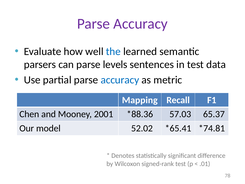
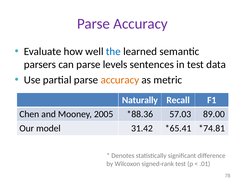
accuracy at (120, 80) colour: blue -> orange
Mapping: Mapping -> Naturally
2001: 2001 -> 2005
65.37: 65.37 -> 89.00
52.02: 52.02 -> 31.42
